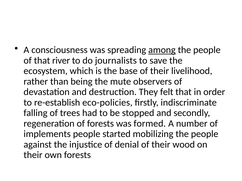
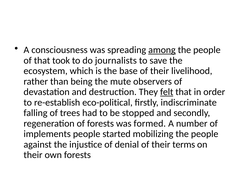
river: river -> took
felt underline: none -> present
eco-policies: eco-policies -> eco-political
wood: wood -> terms
